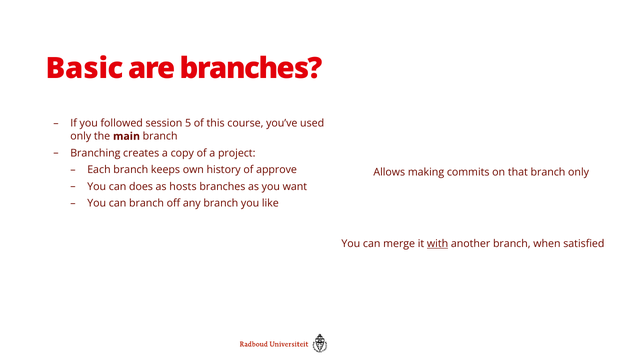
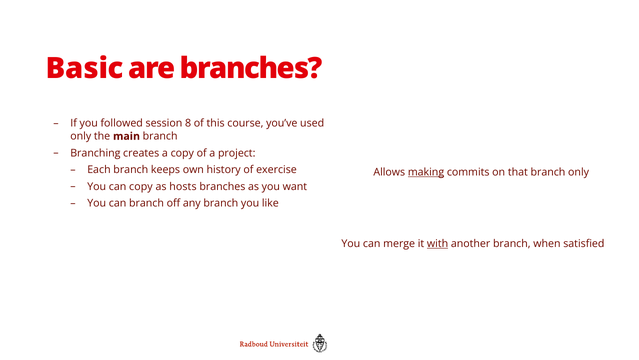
5: 5 -> 8
approve: approve -> exercise
making underline: none -> present
can does: does -> copy
